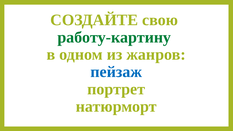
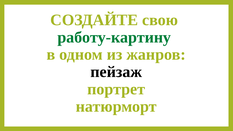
пейзаж colour: blue -> black
